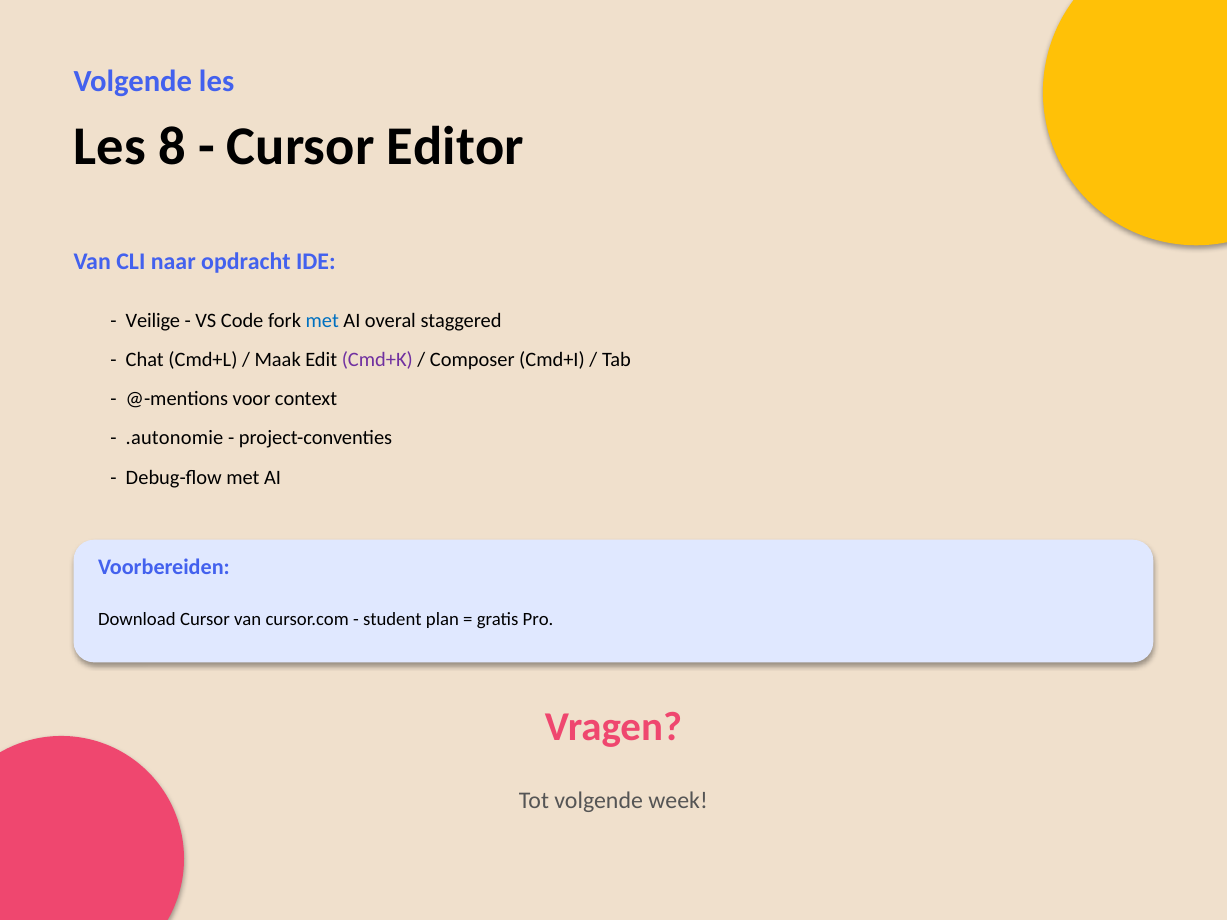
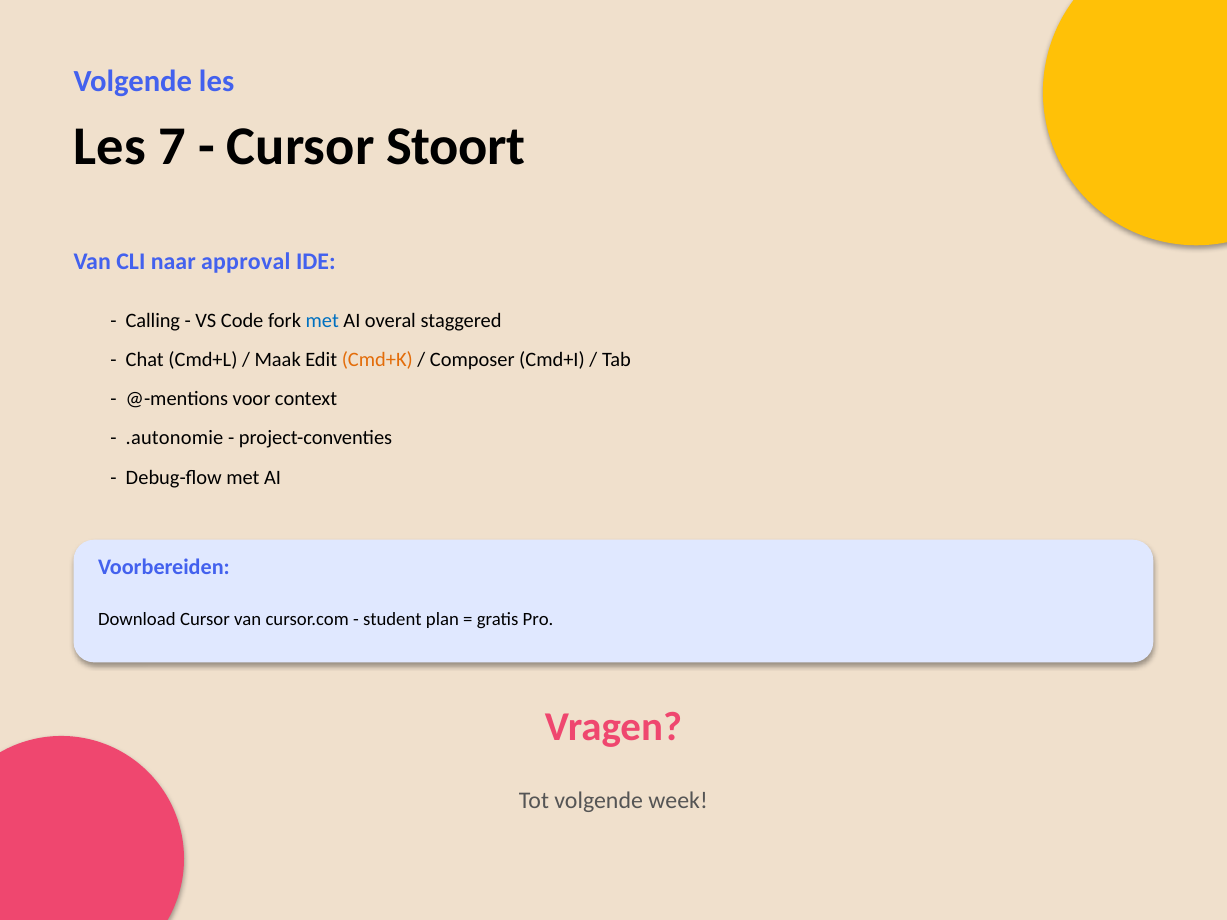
8: 8 -> 7
Editor: Editor -> Stoort
opdracht: opdracht -> approval
Veilige: Veilige -> Calling
Cmd+K colour: purple -> orange
